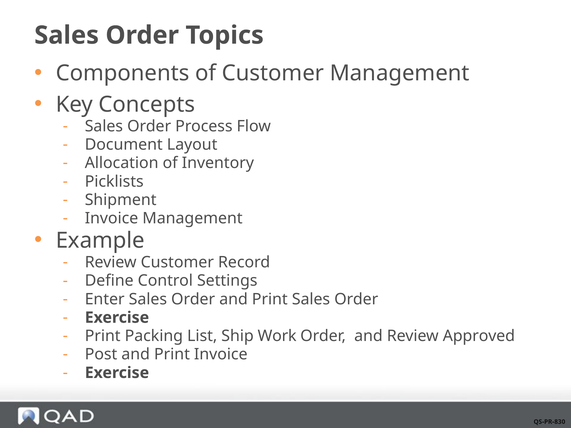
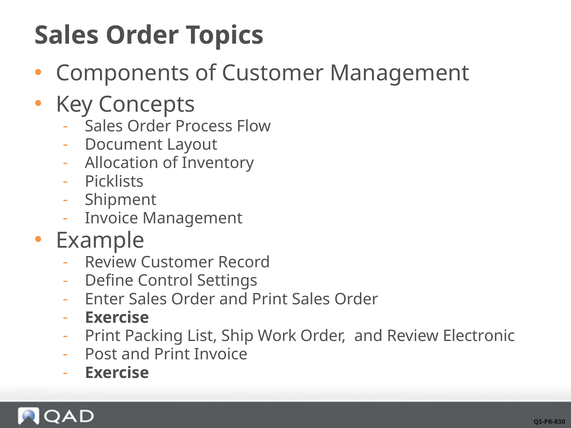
Approved: Approved -> Electronic
